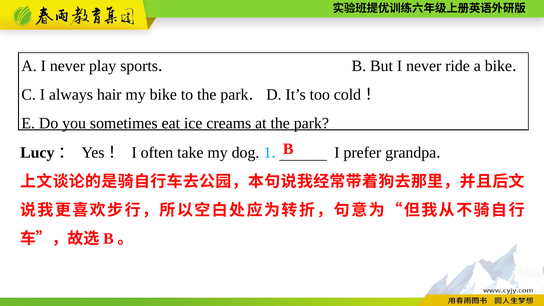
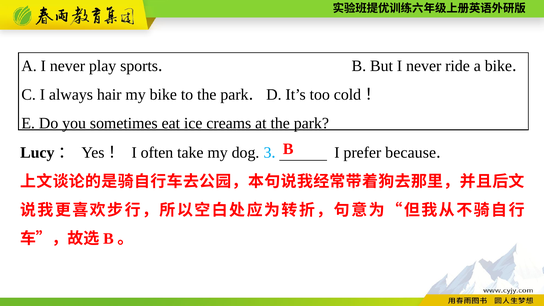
1: 1 -> 3
grandpa: grandpa -> because
